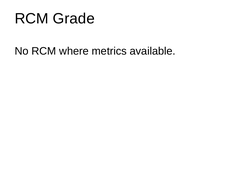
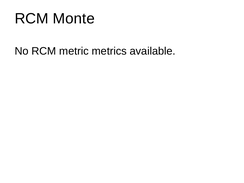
Grade: Grade -> Monte
where: where -> metric
